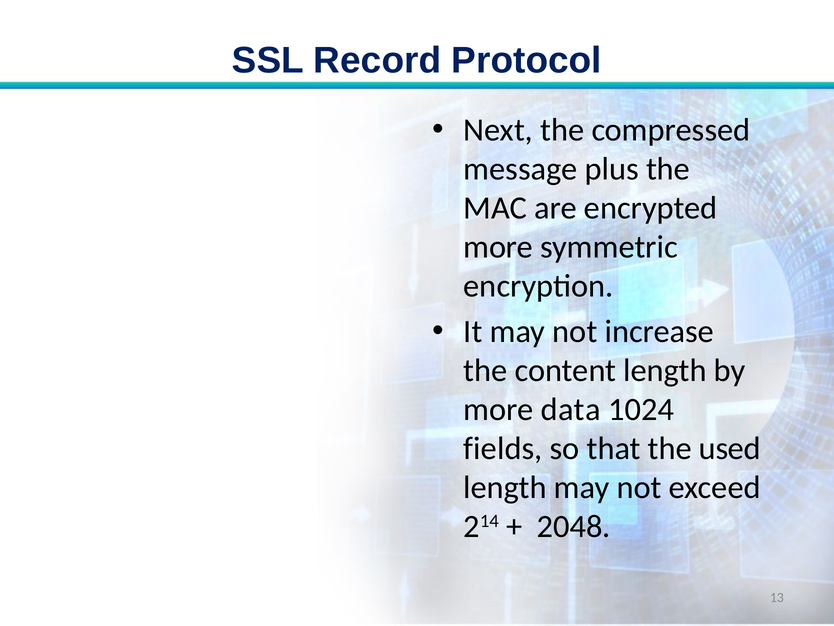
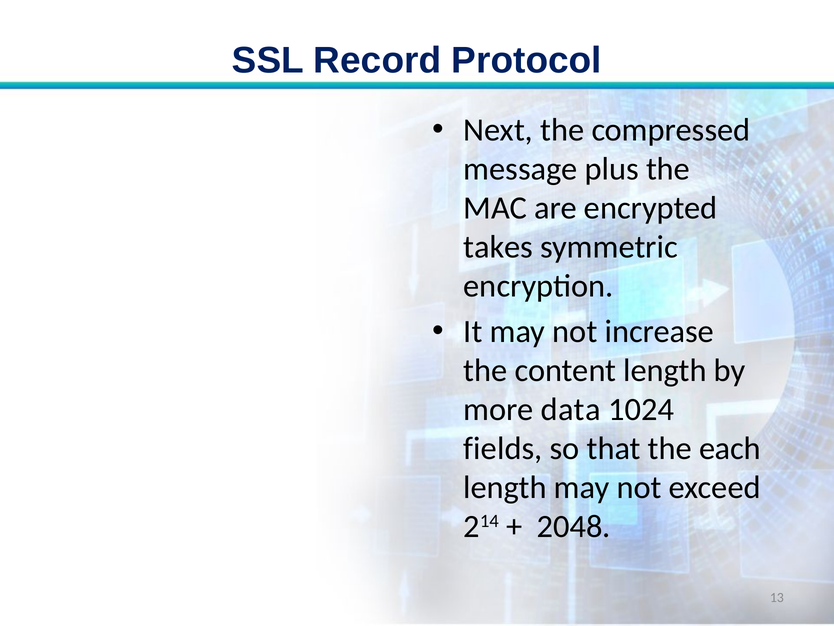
more at (498, 247): more -> takes
used: used -> each
